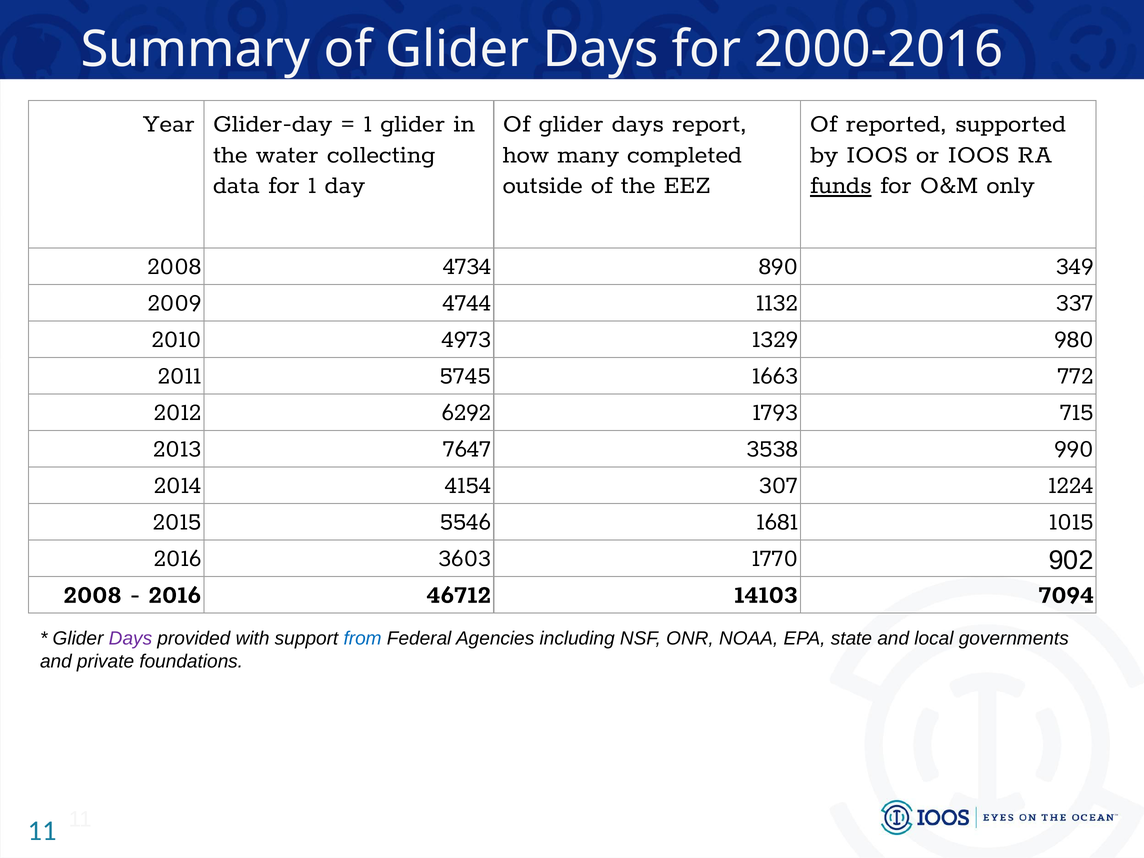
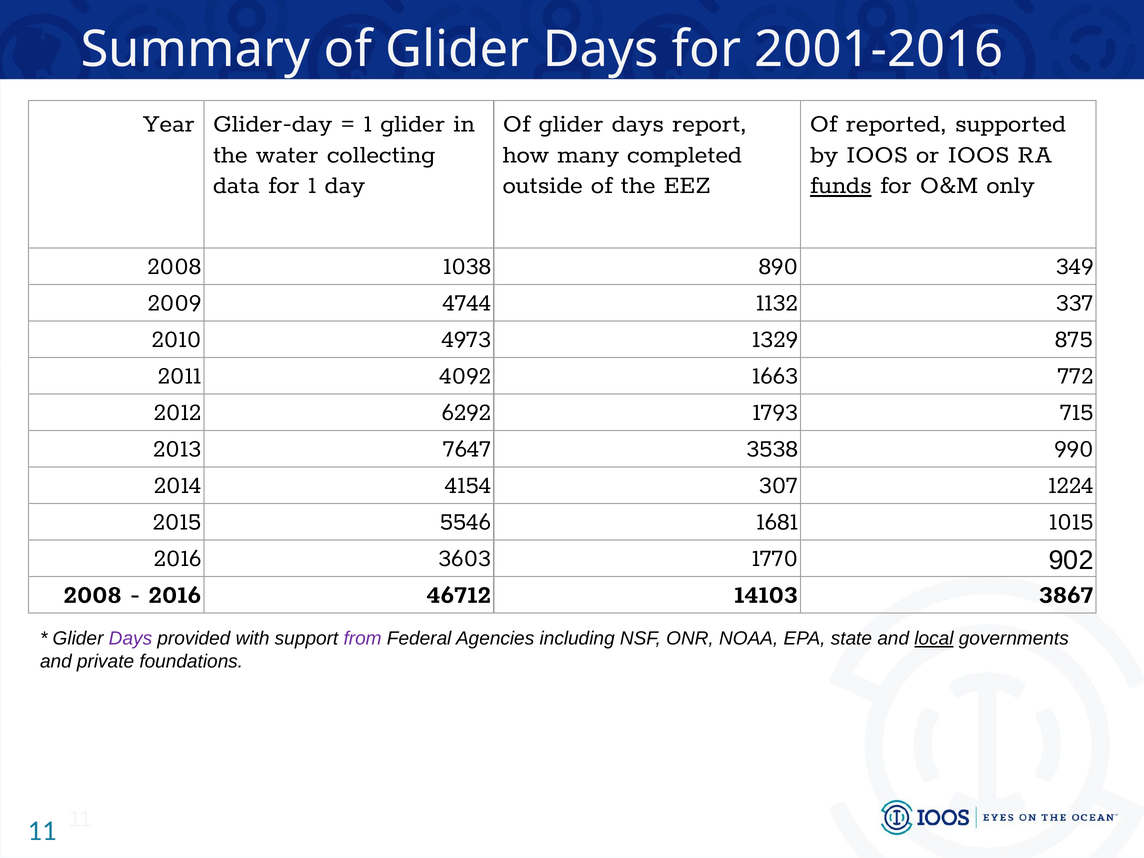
2000-2016: 2000-2016 -> 2001-2016
4734: 4734 -> 1038
980: 980 -> 875
5745: 5745 -> 4092
7094: 7094 -> 3867
from colour: blue -> purple
local underline: none -> present
